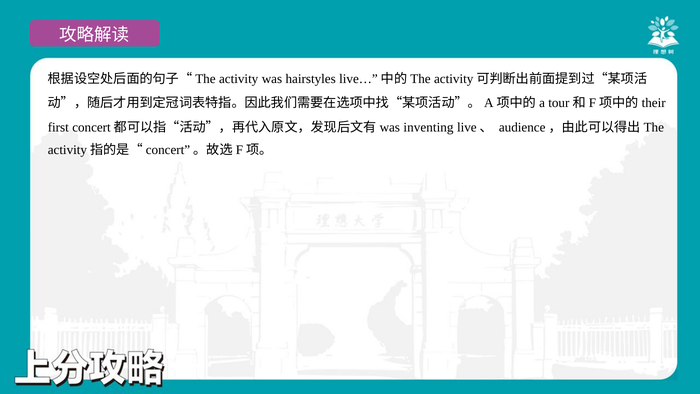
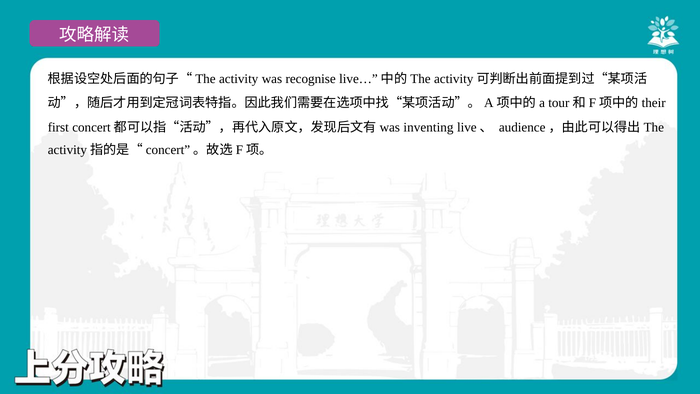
hairstyles: hairstyles -> recognise
